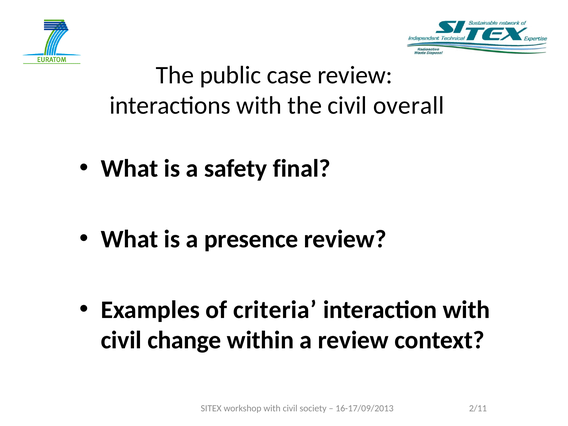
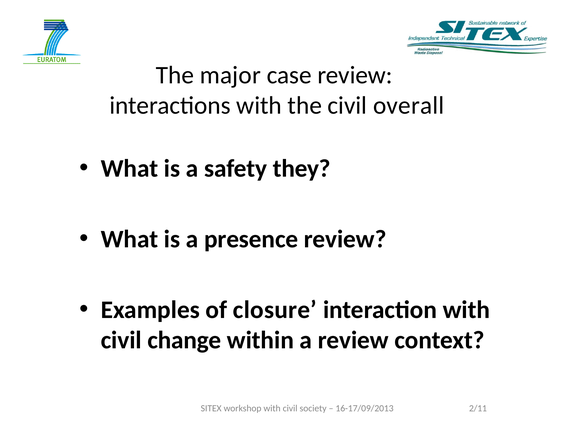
public: public -> major
final: final -> they
criteria: criteria -> closure
